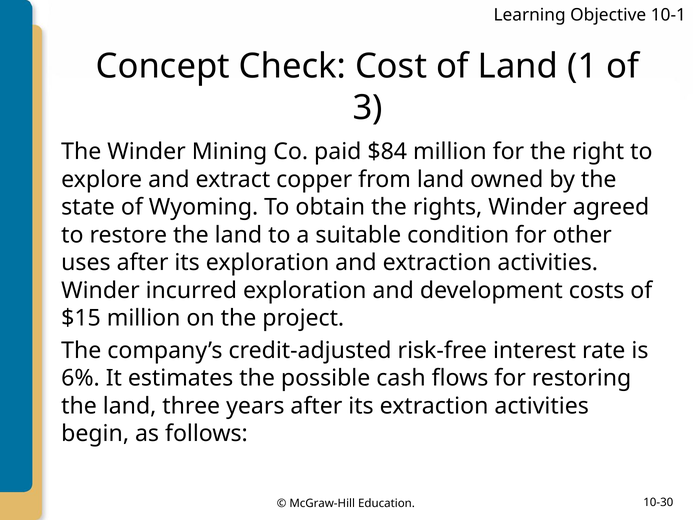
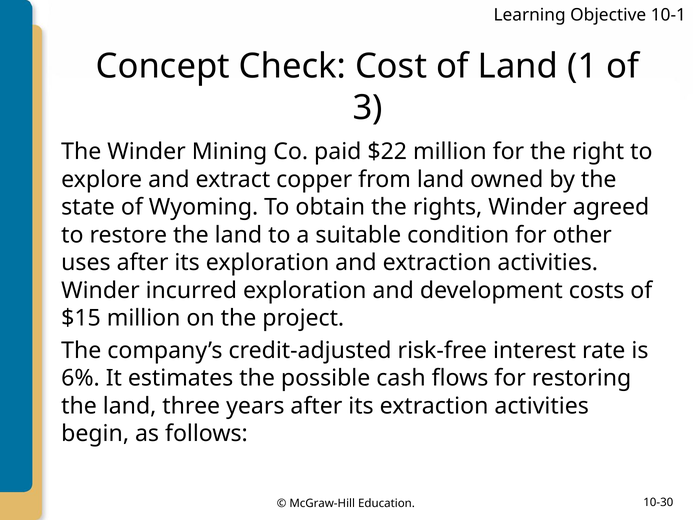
$84: $84 -> $22
